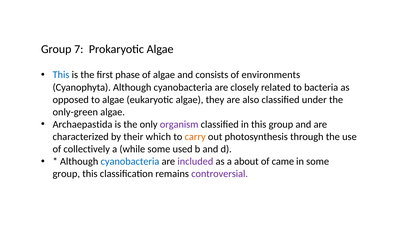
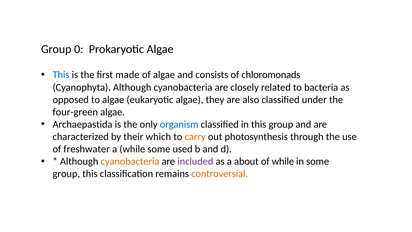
7: 7 -> 0
phase: phase -> made
environments: environments -> chloromonads
only-green: only-green -> four-green
organism colour: purple -> blue
collectively: collectively -> freshwater
cyanobacteria at (130, 161) colour: blue -> orange
of came: came -> while
controversial colour: purple -> orange
